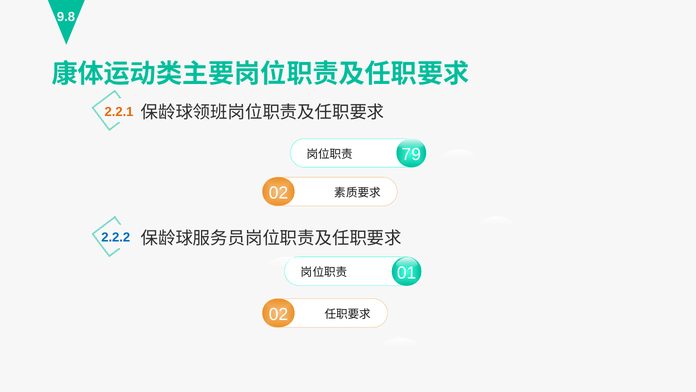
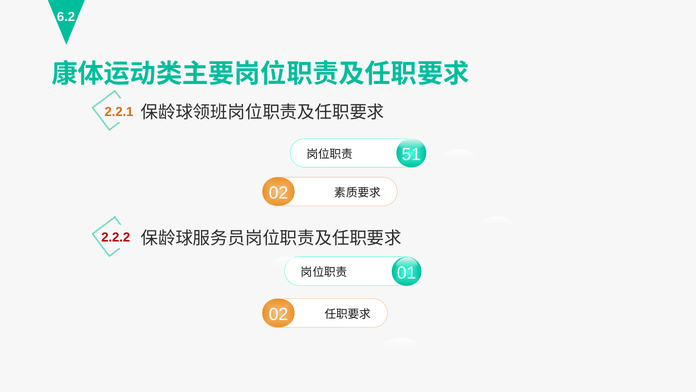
9.8: 9.8 -> 6.2
79: 79 -> 51
2.2.2 colour: blue -> red
